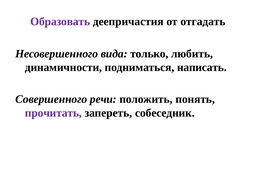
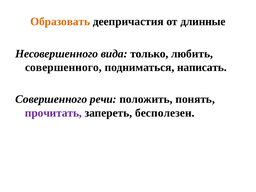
Образовать colour: purple -> orange
отгадать: отгадать -> длинные
динамичности at (63, 67): динамичности -> совершенного
собеседник: собеседник -> бесполезен
